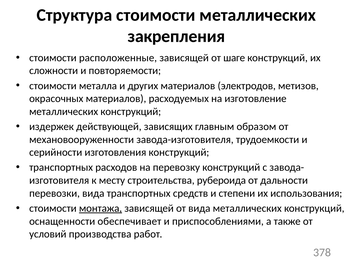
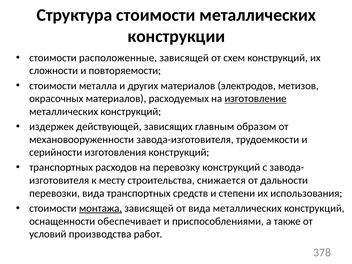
закрепления: закрепления -> конструкции
шаге: шаге -> схем
изготовление underline: none -> present
рубероида: рубероида -> снижается
